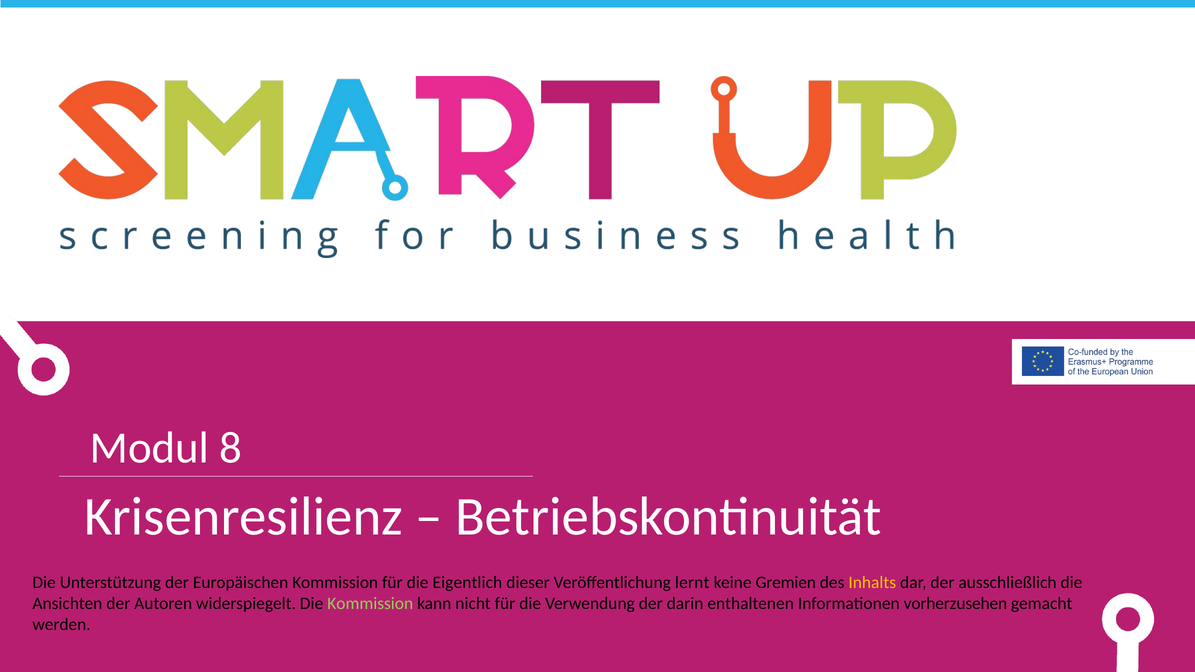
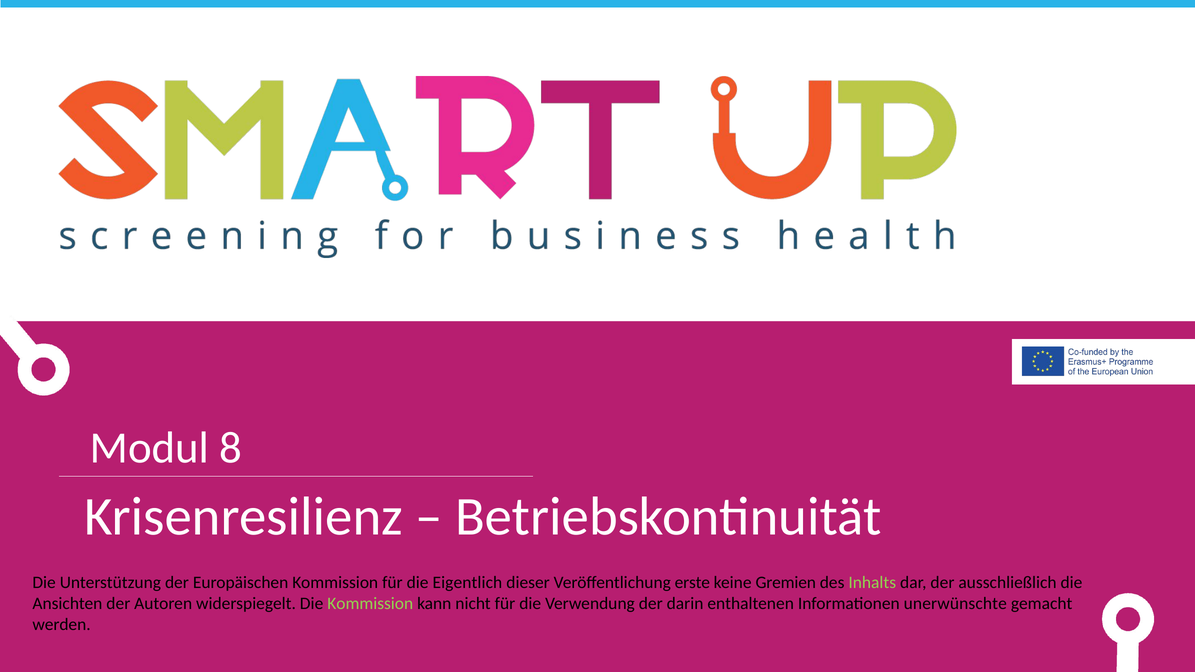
lernt: lernt -> erste
Inhalts colour: yellow -> light green
vorherzusehen: vorherzusehen -> unerwünschte
